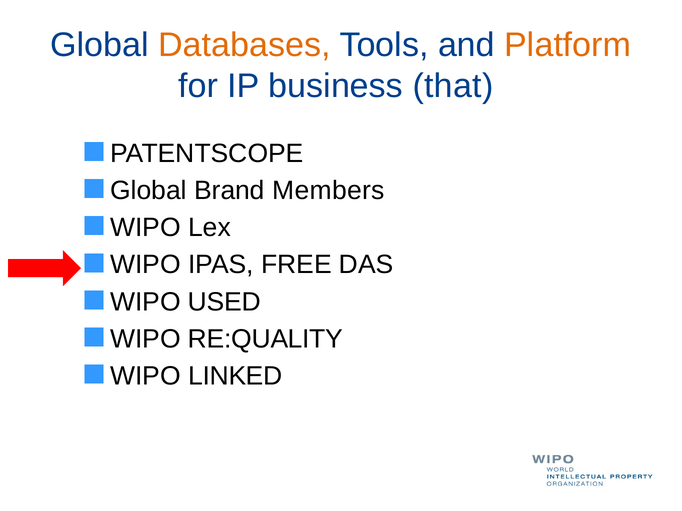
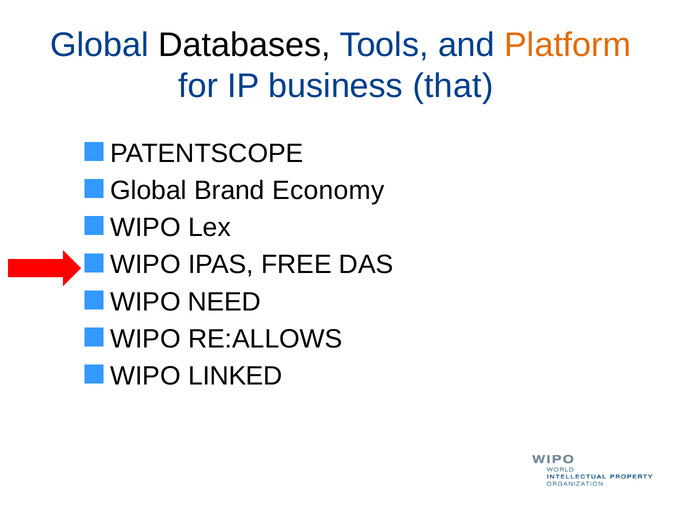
Databases colour: orange -> black
Members: Members -> Economy
USED: USED -> NEED
RE:QUALITY: RE:QUALITY -> RE:ALLOWS
